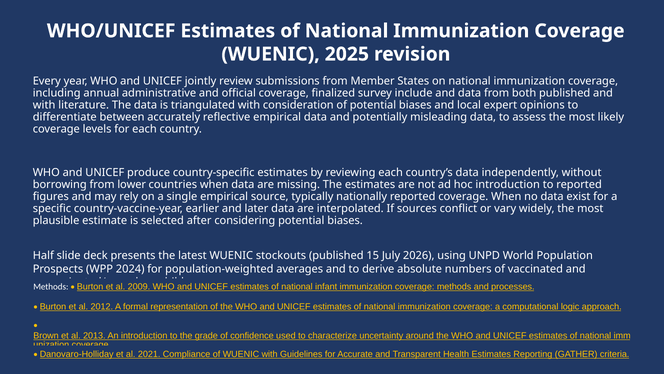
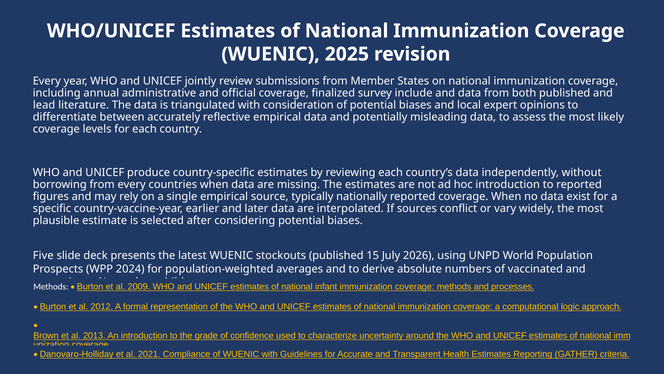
with at (44, 105): with -> lead
from lower: lower -> every
Half: Half -> Five
